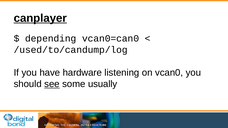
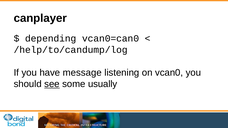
canplayer underline: present -> none
/used/to/candump/log: /used/to/candump/log -> /help/to/candump/log
hardware: hardware -> message
